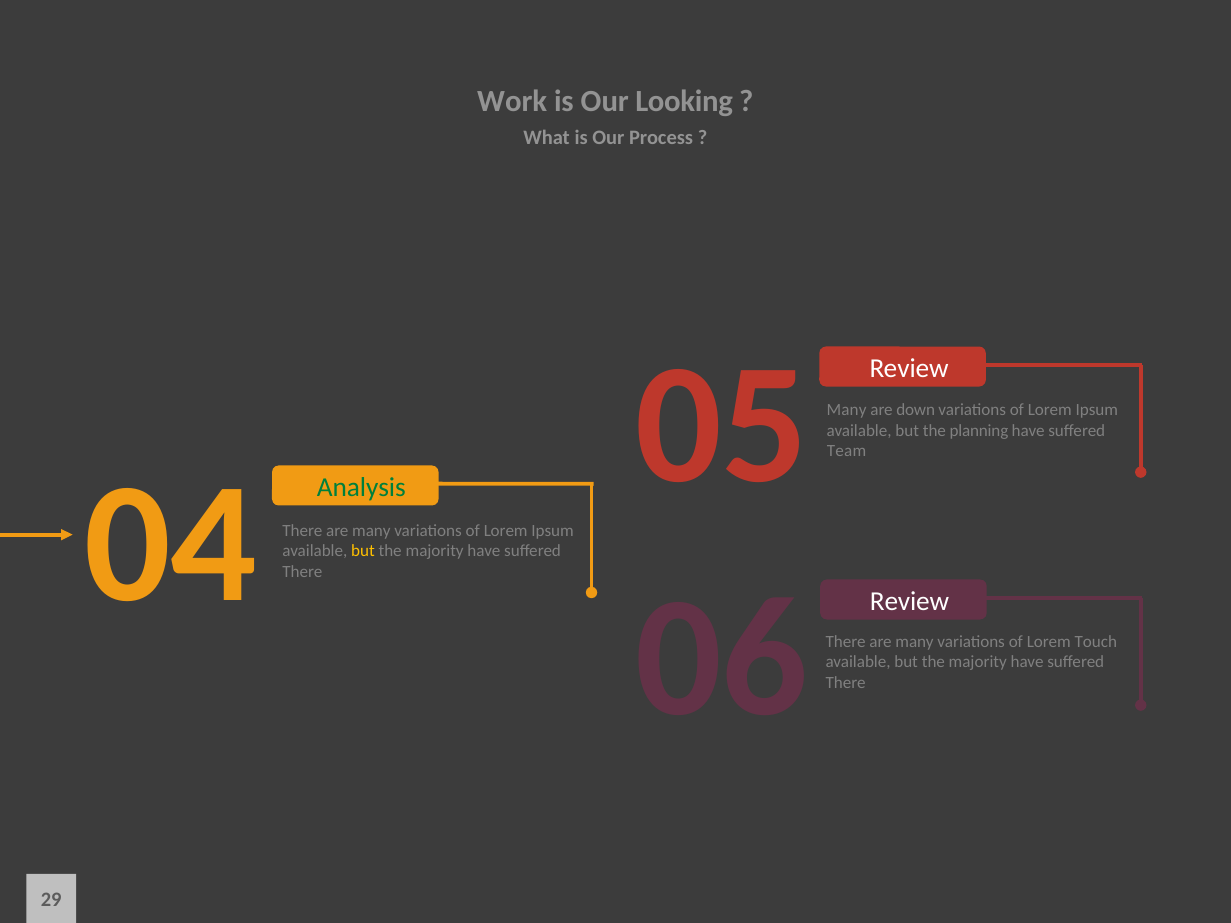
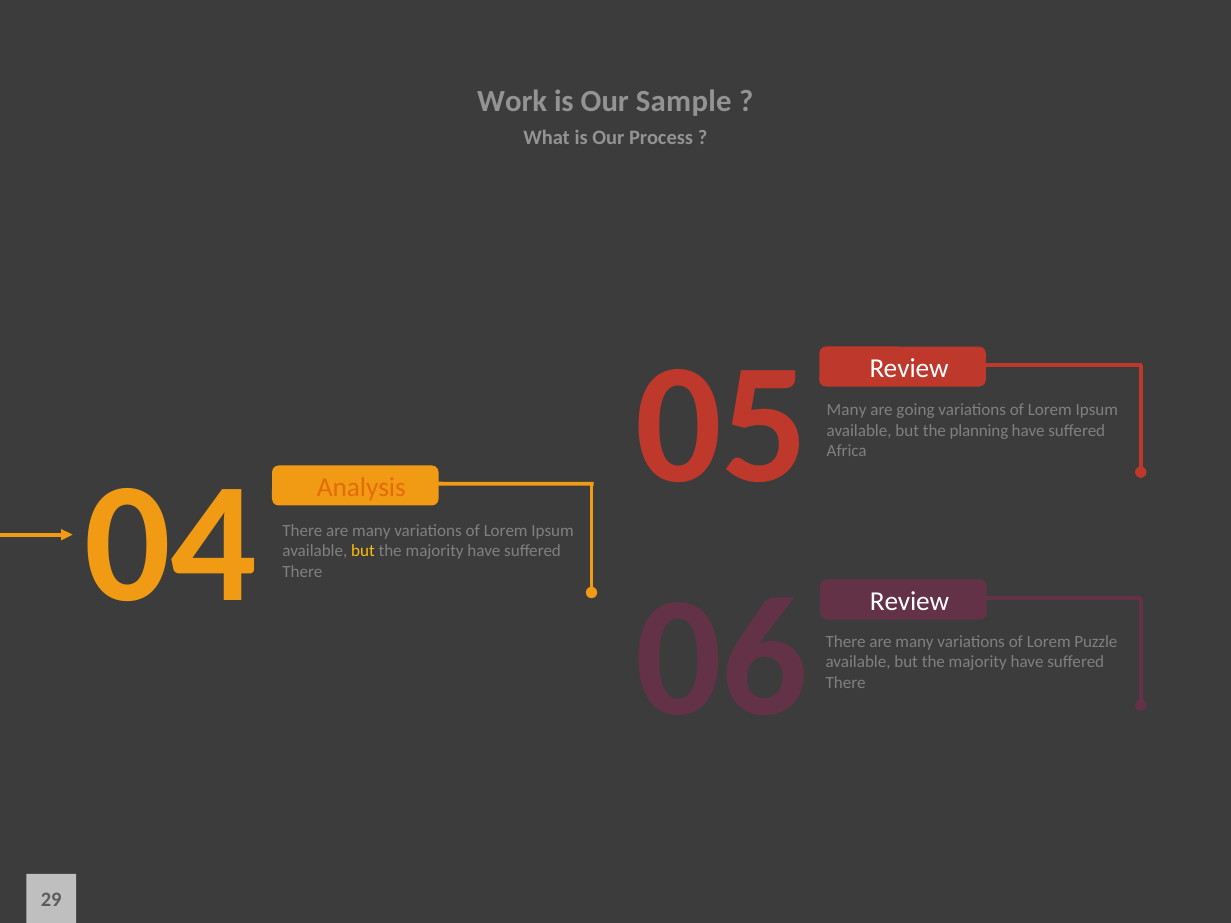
Looking: Looking -> Sample
down: down -> going
Team: Team -> Africa
Analysis colour: green -> orange
Touch: Touch -> Puzzle
